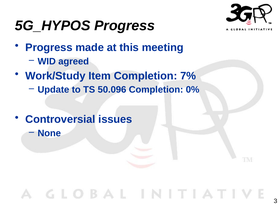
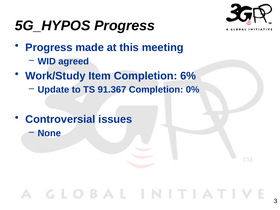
7%: 7% -> 6%
50.096: 50.096 -> 91.367
